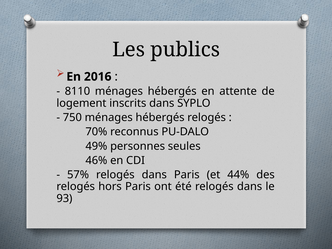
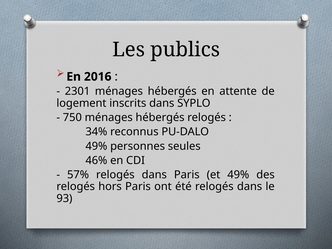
8110: 8110 -> 2301
70%: 70% -> 34%
et 44%: 44% -> 49%
